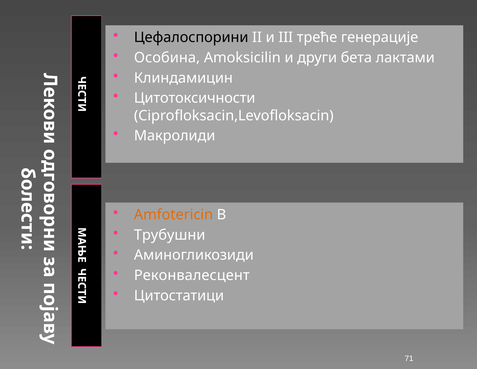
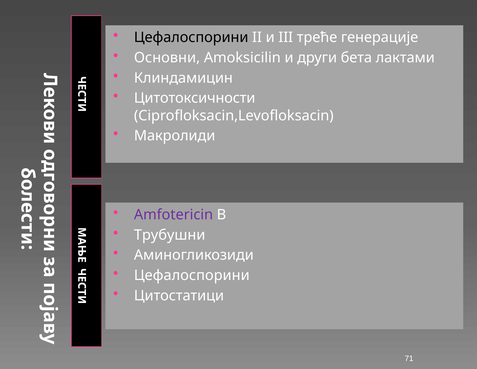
Особина: Особина -> Основни
Amfotericin colour: orange -> purple
Реконвалесцент at (192, 275): Реконвалесцент -> Цефалоспорини
